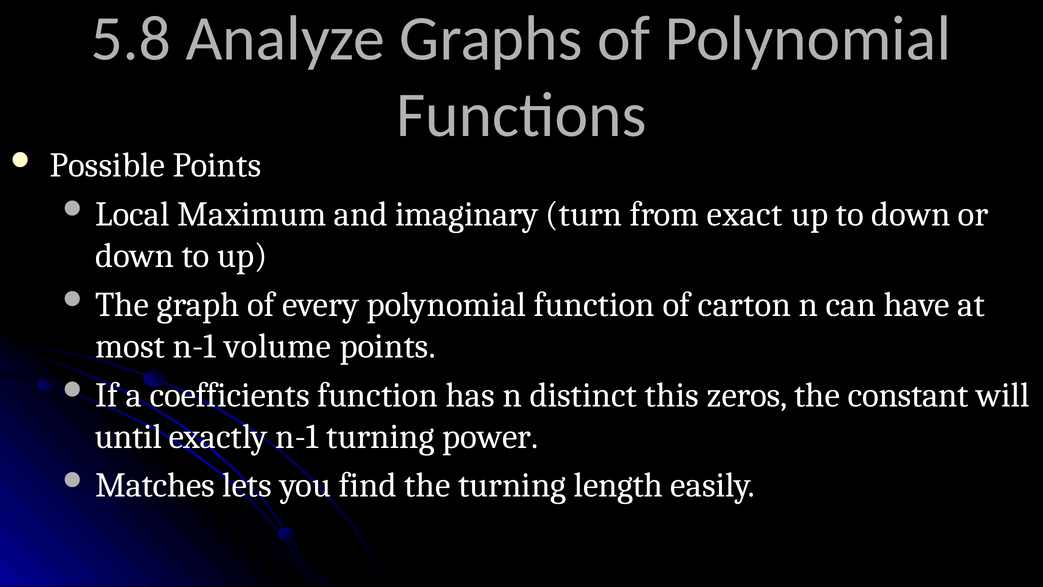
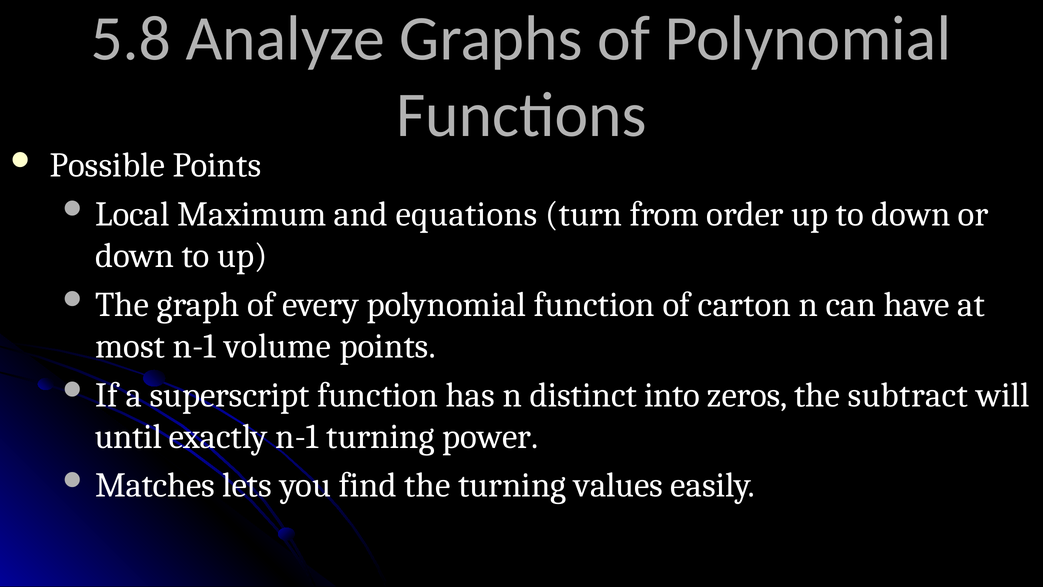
imaginary: imaginary -> equations
exact: exact -> order
coefficients: coefficients -> superscript
this: this -> into
constant: constant -> subtract
length: length -> values
